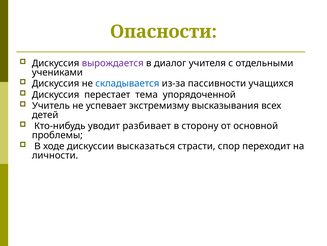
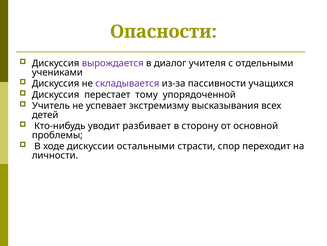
складывается colour: blue -> purple
тема: тема -> тому
высказаться: высказаться -> остальными
